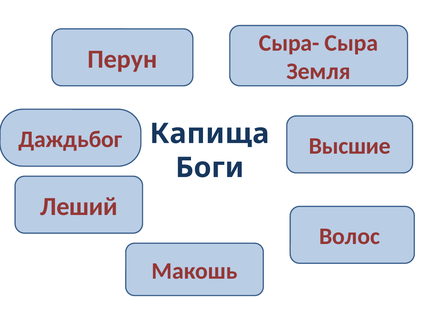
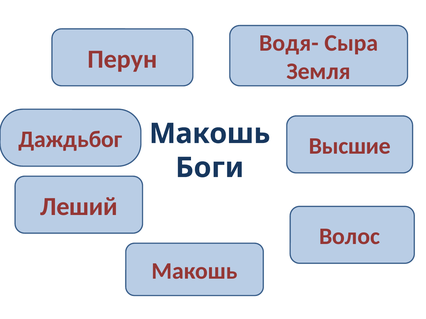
Сыра-: Сыра- -> Водя-
Капища at (209, 134): Капища -> Макошь
